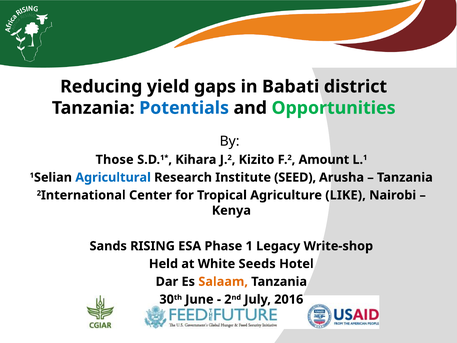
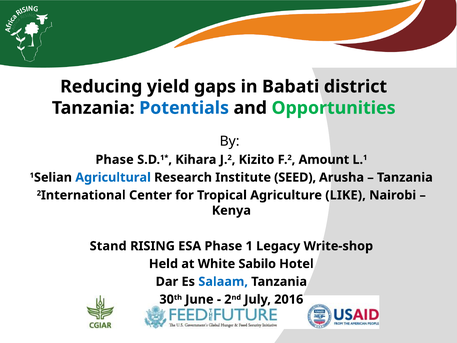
Those at (115, 160): Those -> Phase
Sands: Sands -> Stand
Seeds: Seeds -> Sabilo
Salaam colour: orange -> blue
